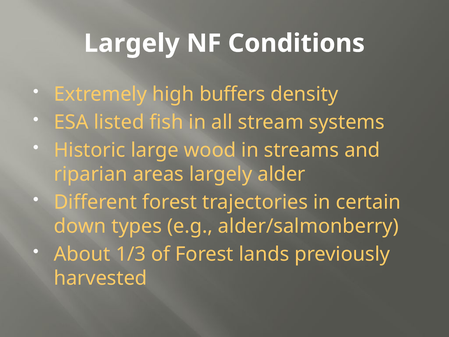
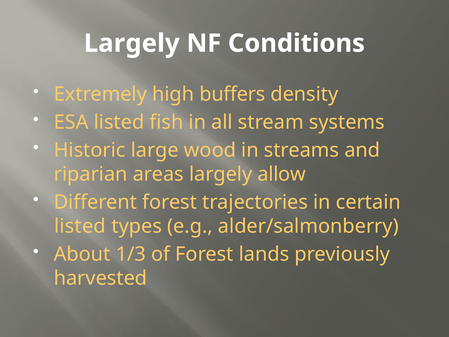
alder: alder -> allow
down at (80, 226): down -> listed
